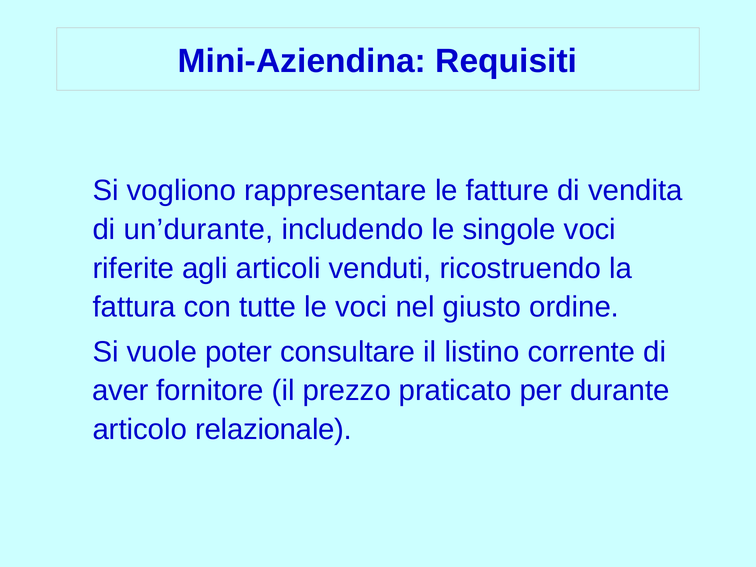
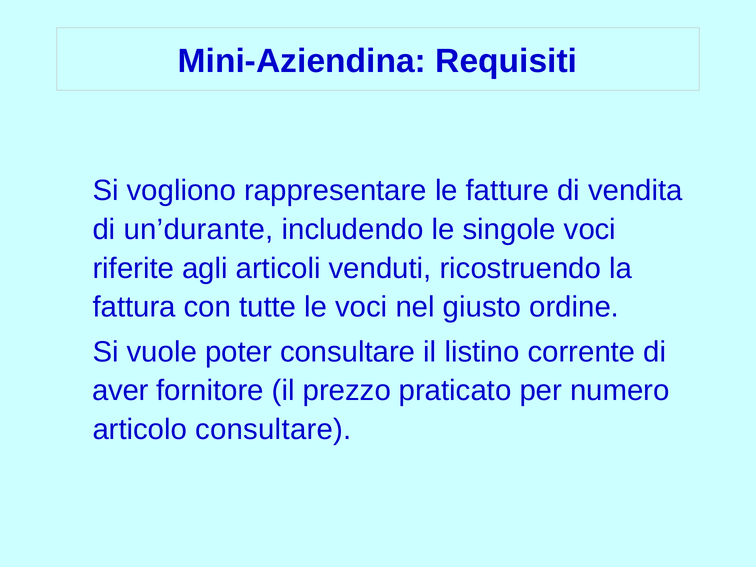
durante: durante -> numero
articolo relazionale: relazionale -> consultare
